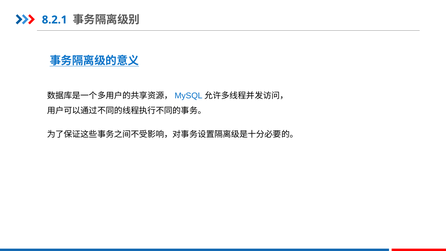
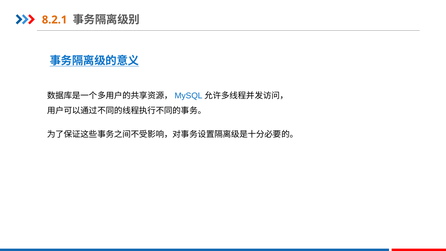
8.2.1 colour: blue -> orange
